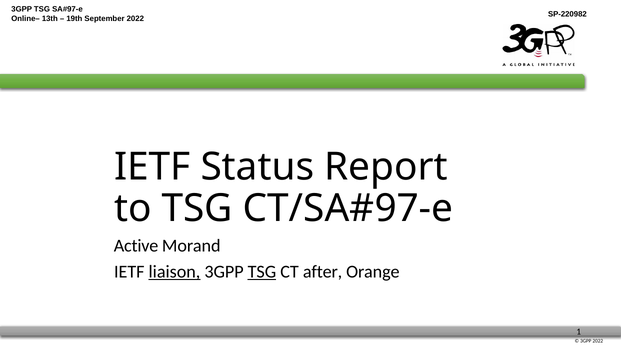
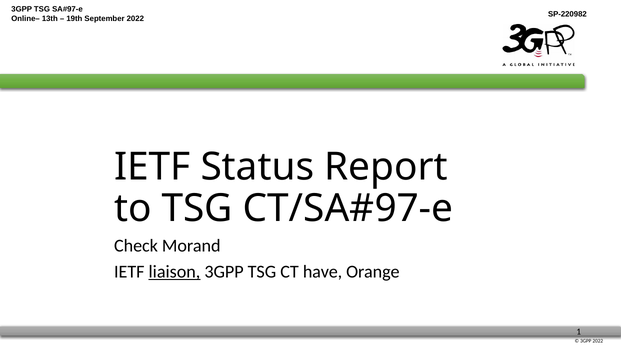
Active: Active -> Check
TSG at (262, 272) underline: present -> none
after: after -> have
